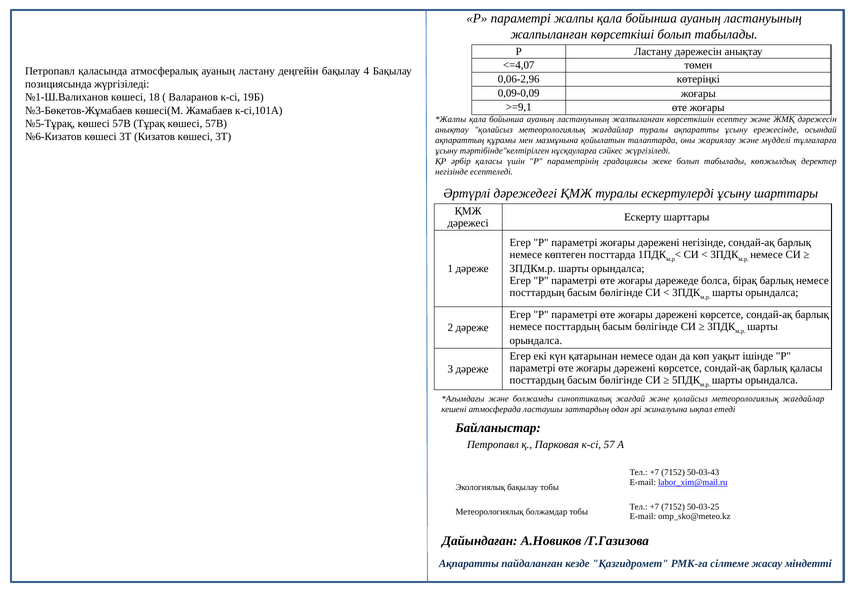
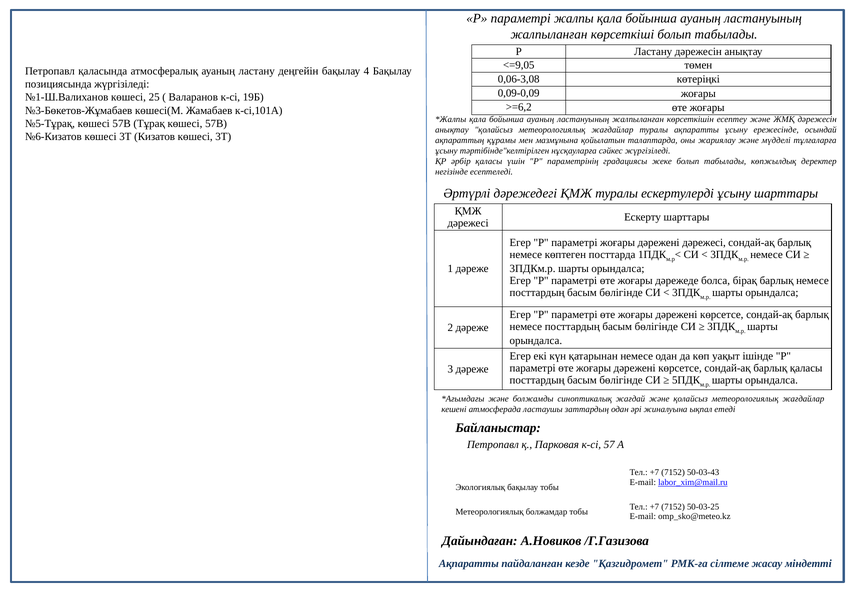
<=4,07: <=4,07 -> <=9,05
0,06-2,96: 0,06-2,96 -> 0,06-3,08
18: 18 -> 25
>=9,1: >=9,1 -> >=6,2
дәрежені негізінде: негізінде -> дәрежесі
